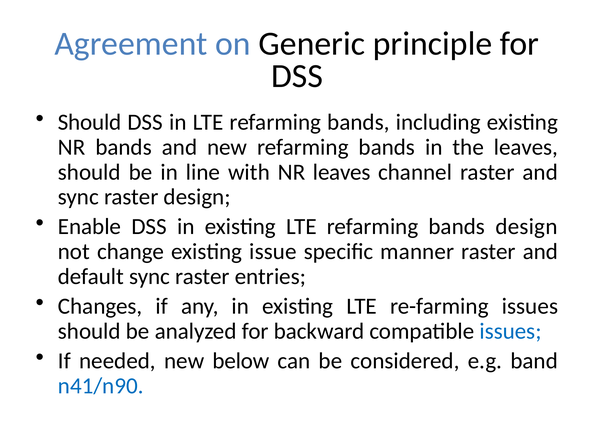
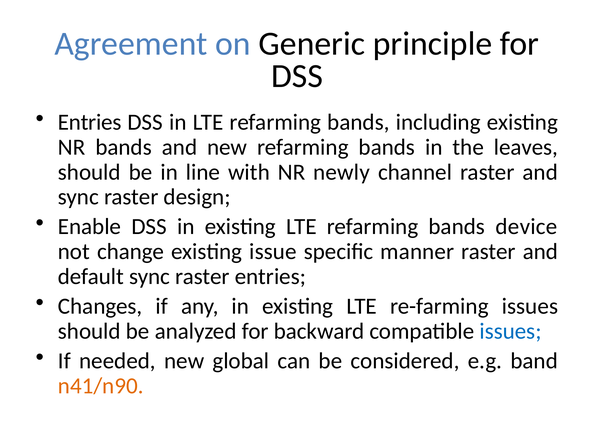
Should at (90, 122): Should -> Entries
NR leaves: leaves -> newly
bands design: design -> device
below: below -> global
n41/n90 colour: blue -> orange
